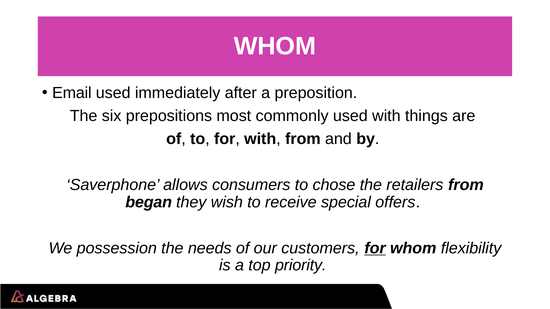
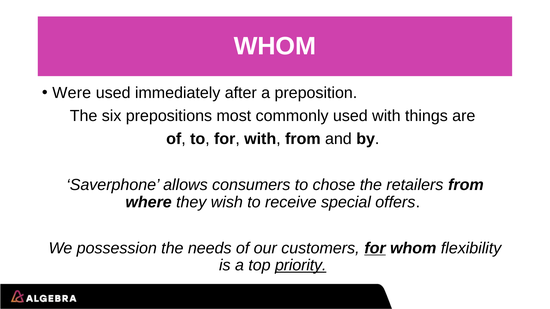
Email: Email -> Were
began: began -> where
priority underline: none -> present
